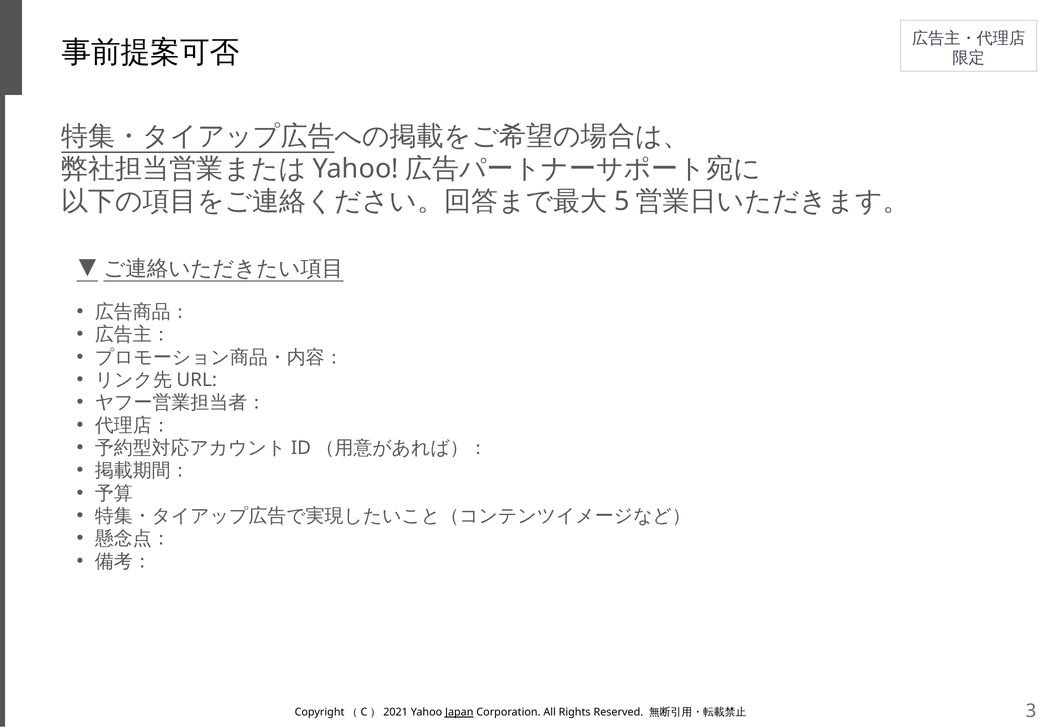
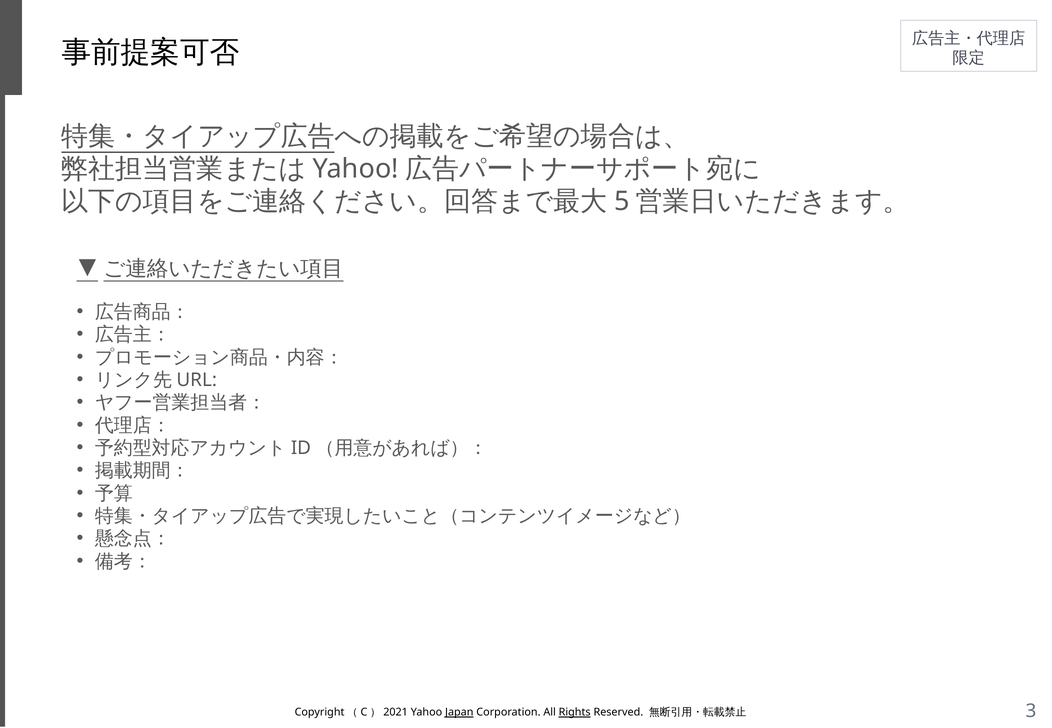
Rights underline: none -> present
